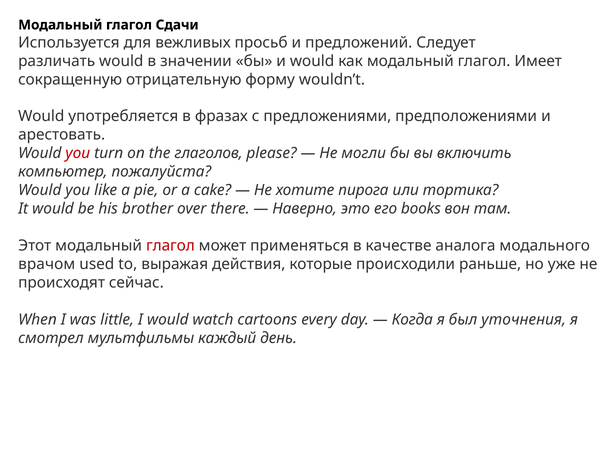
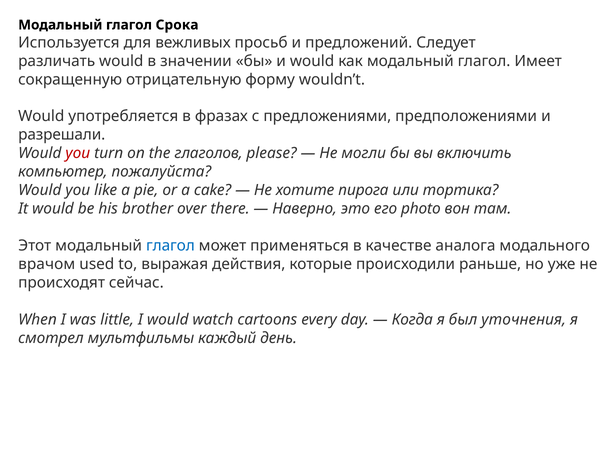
Сдачи: Сдачи -> Срока
арестовать: арестовать -> разрешали
books: books -> photo
глагол at (170, 246) colour: red -> blue
